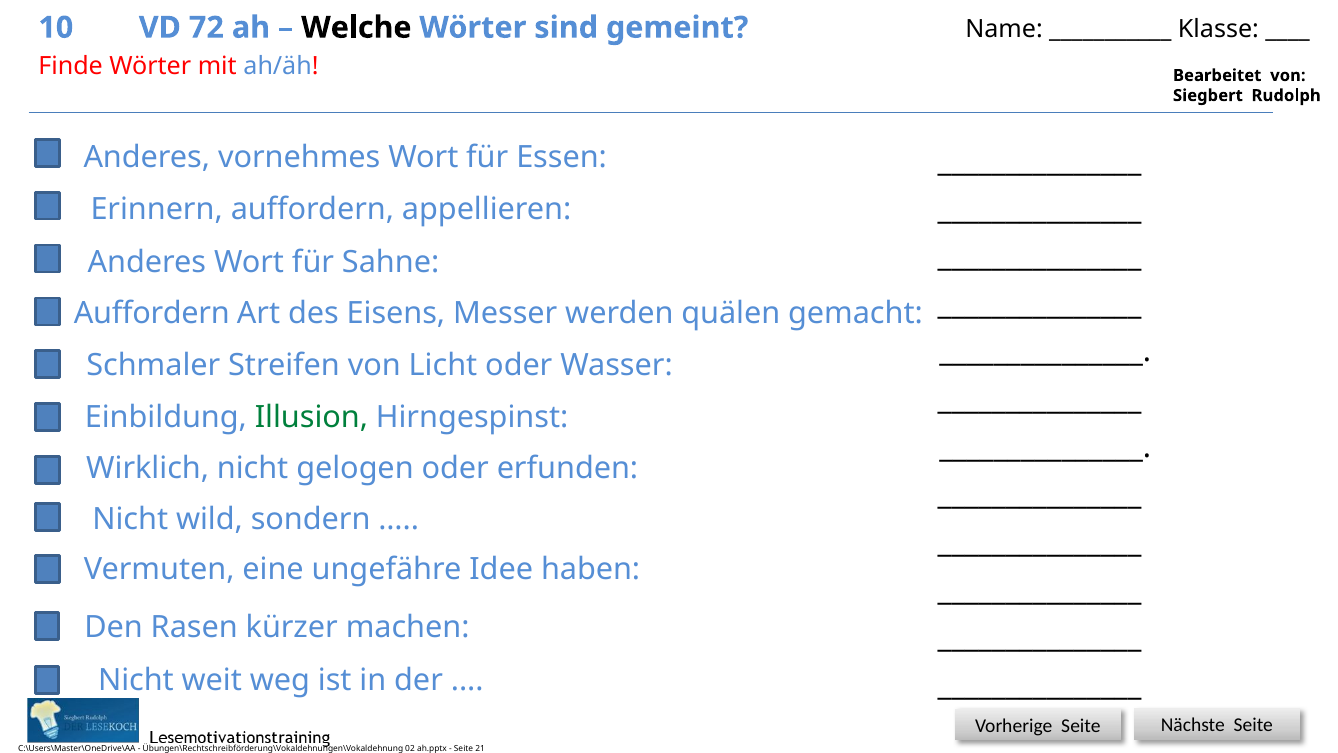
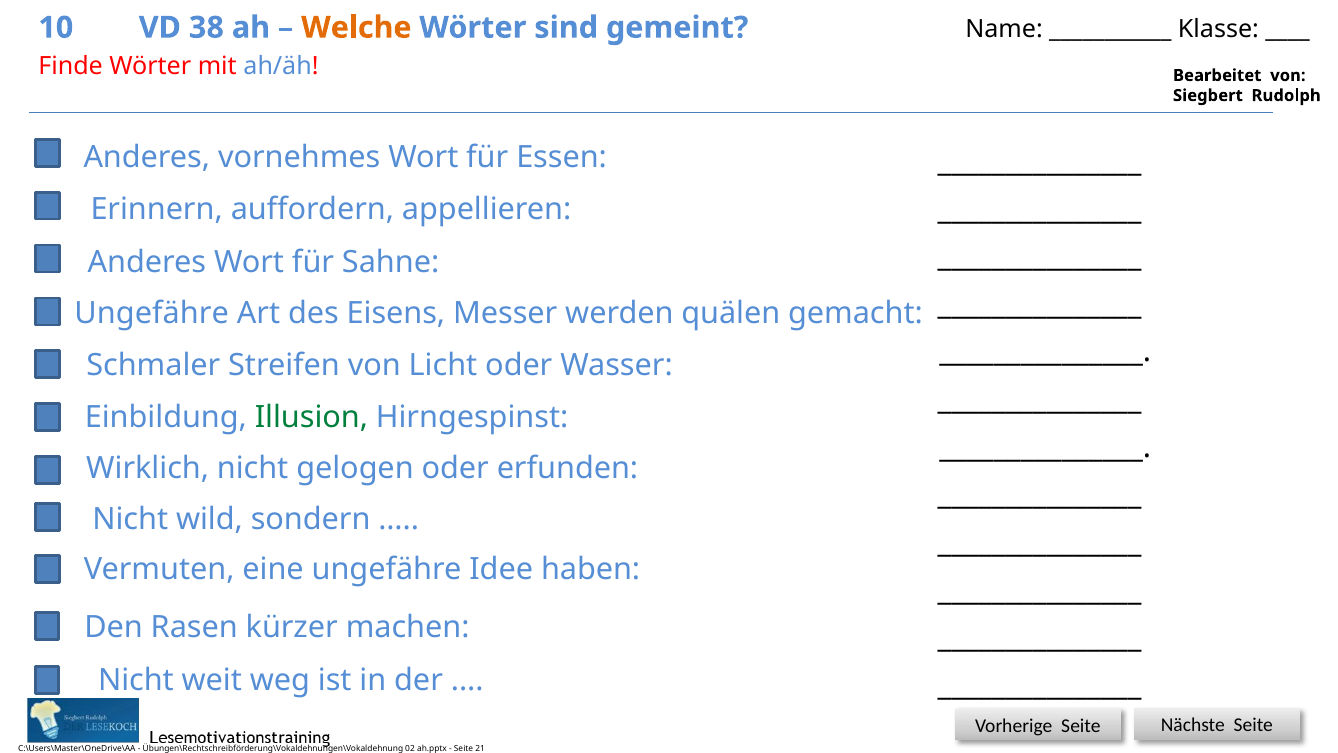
72: 72 -> 38
Welche colour: black -> orange
Auffordern at (152, 313): Auffordern -> Ungefähre
